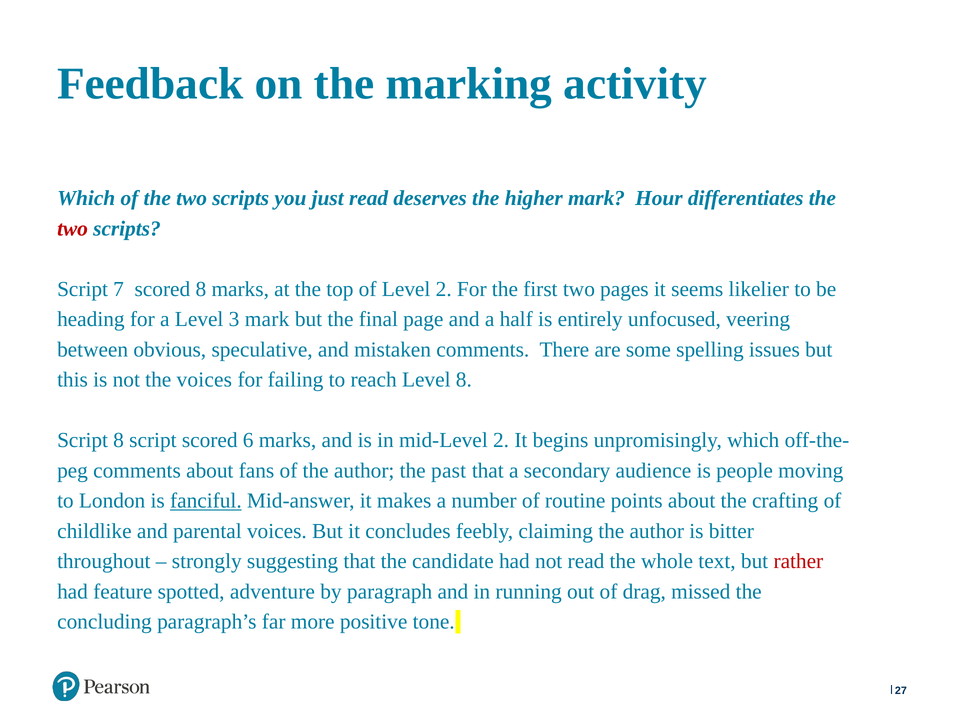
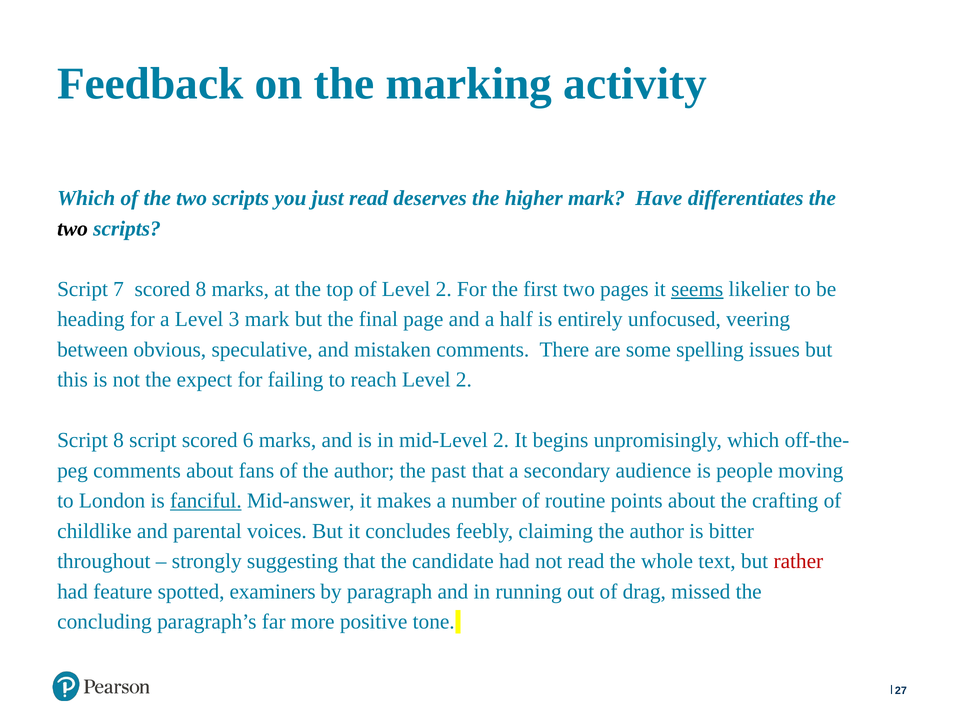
Hour: Hour -> Have
two at (73, 229) colour: red -> black
seems underline: none -> present
the voices: voices -> expect
reach Level 8: 8 -> 2
adventure: adventure -> examiners
